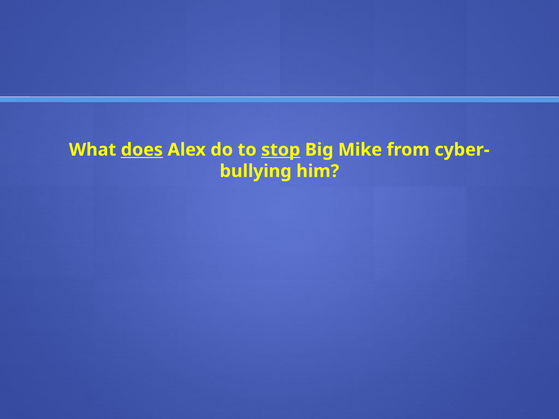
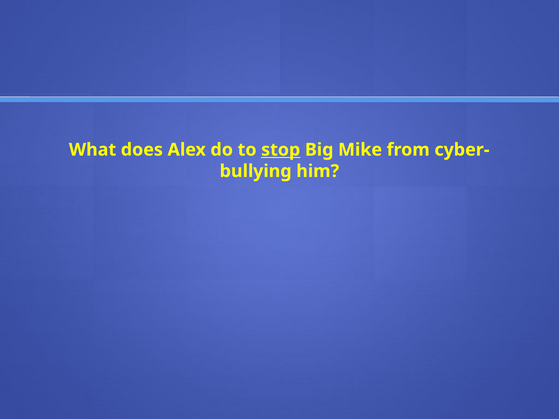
does underline: present -> none
